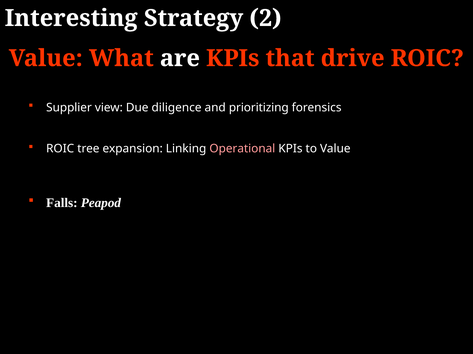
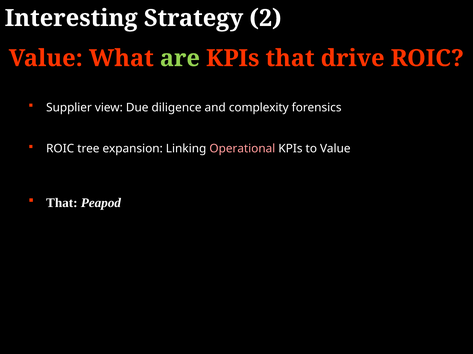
are colour: white -> light green
prioritizing: prioritizing -> complexity
Falls at (62, 203): Falls -> That
